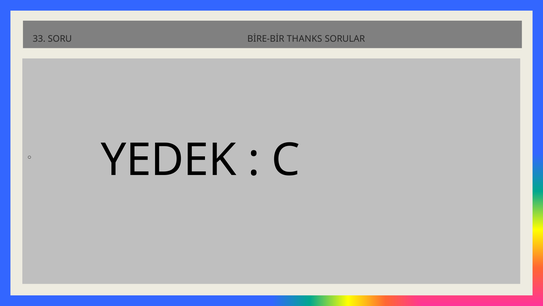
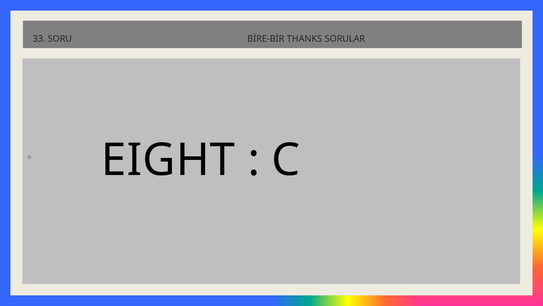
YEDEK: YEDEK -> EIGHT
